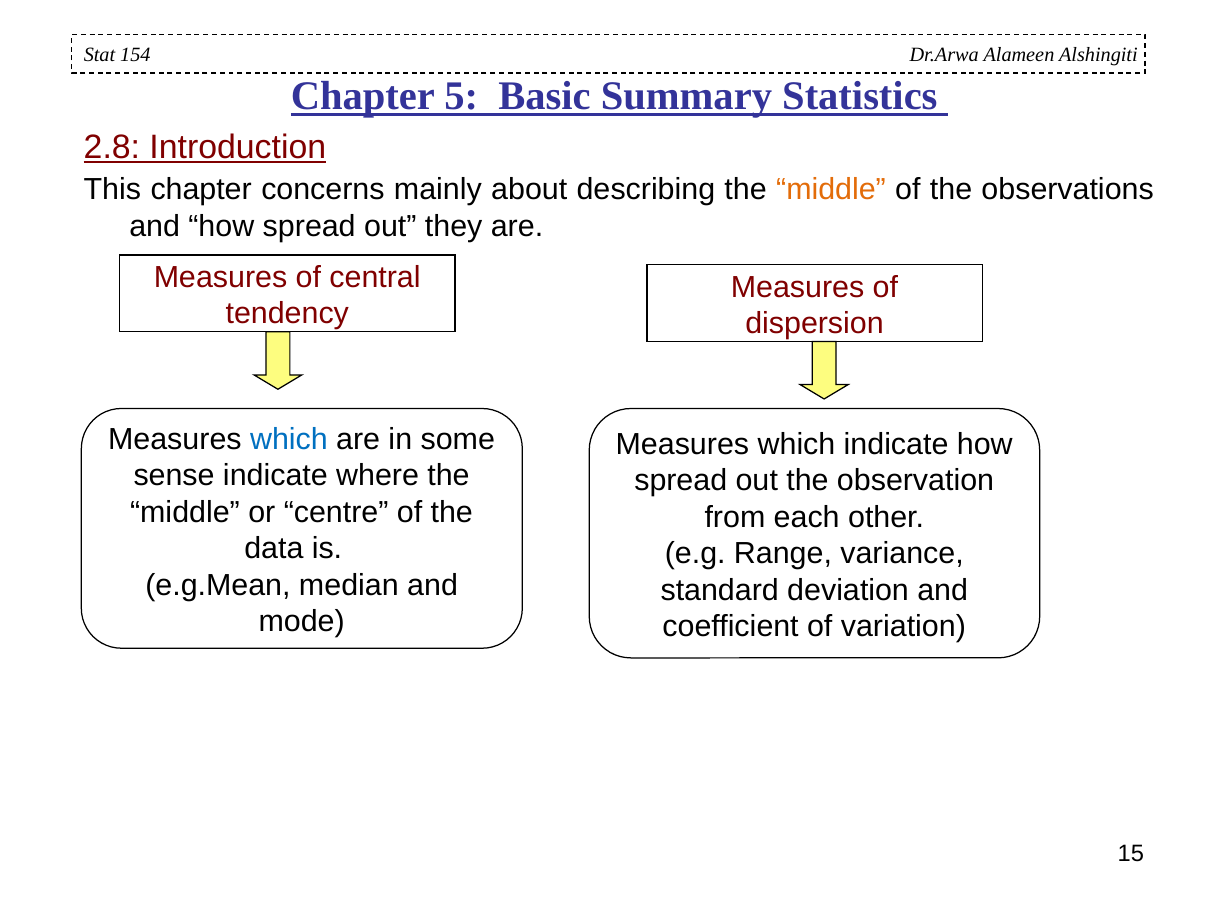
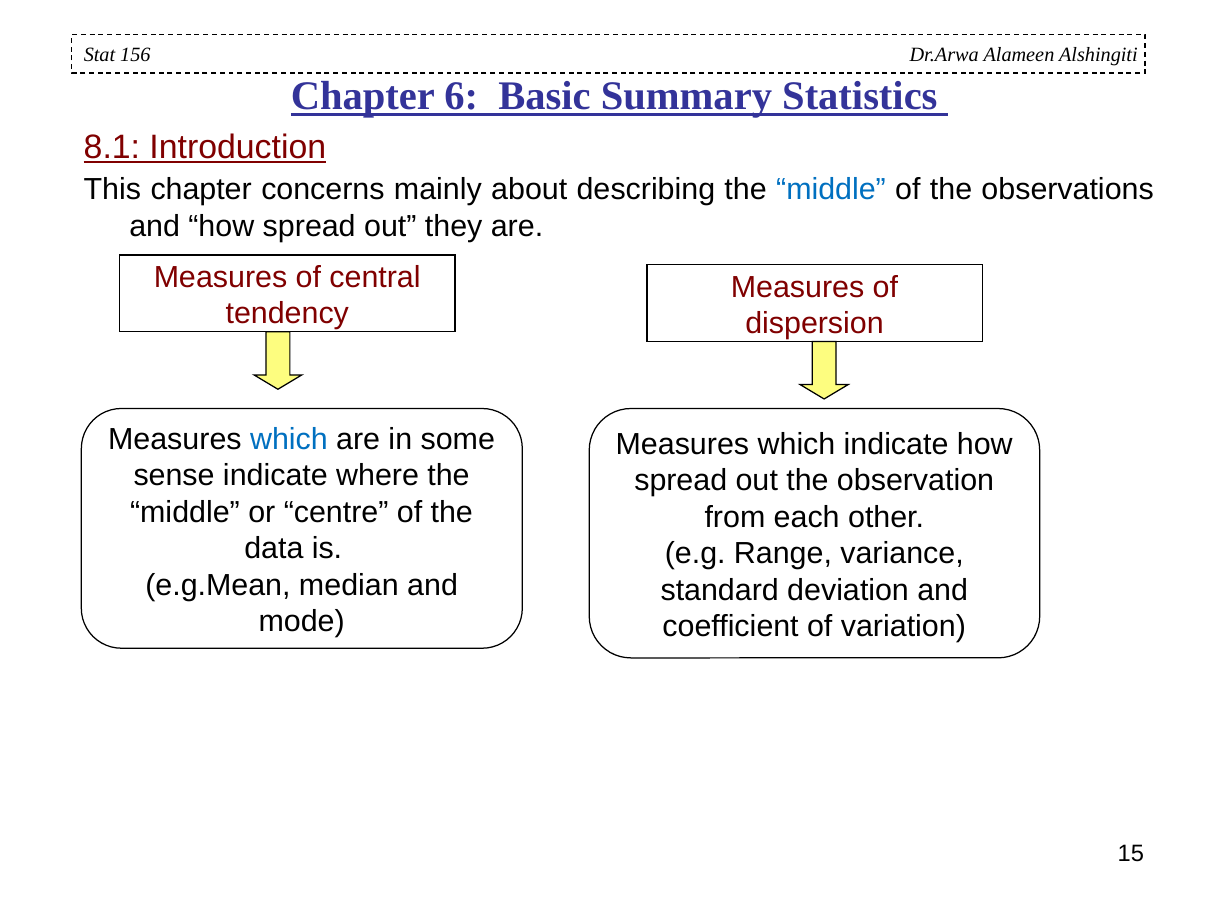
154: 154 -> 156
5: 5 -> 6
2.8: 2.8 -> 8.1
middle at (831, 190) colour: orange -> blue
